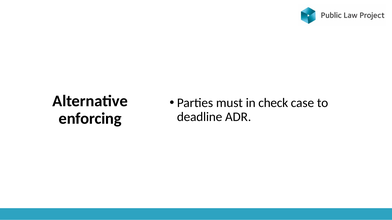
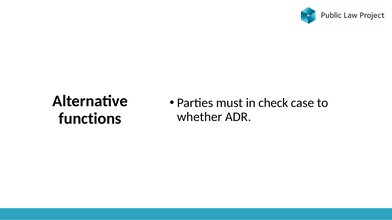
deadline: deadline -> whether
enforcing: enforcing -> functions
